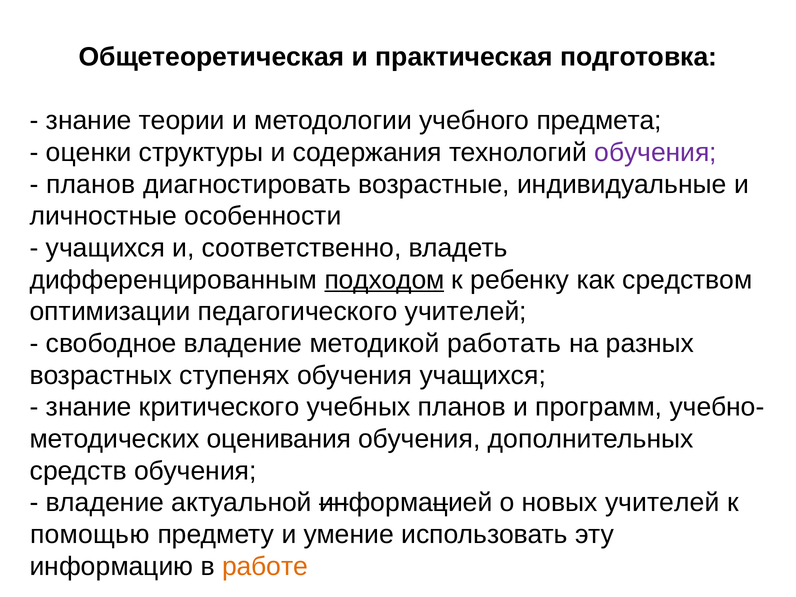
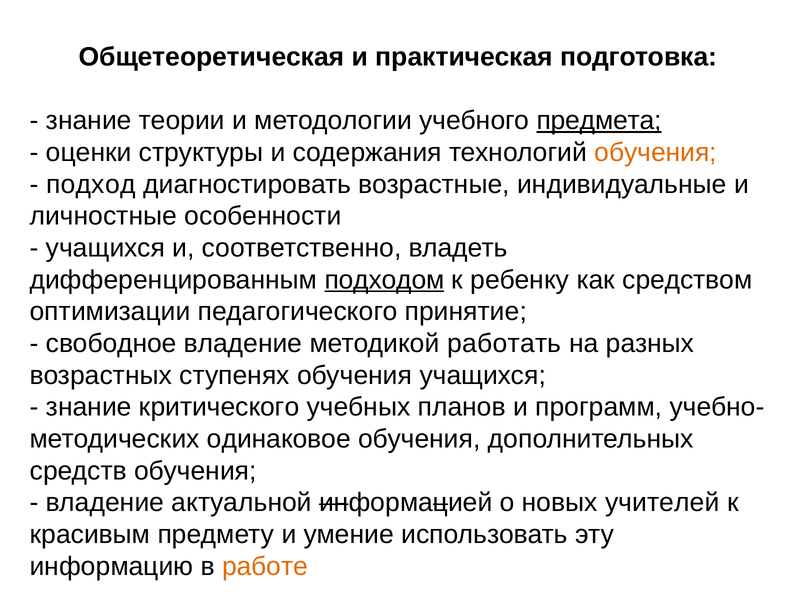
предмета underline: none -> present
обучения at (656, 152) colour: purple -> orange
планов at (91, 184): планов -> подход
педагогического учителей: учителей -> принятие
оценивания: оценивания -> одинаковое
помощью: помощью -> красивым
